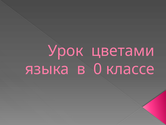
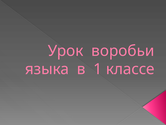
цветами: цветами -> воробьи
0: 0 -> 1
